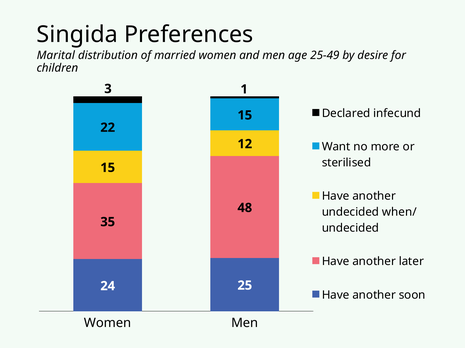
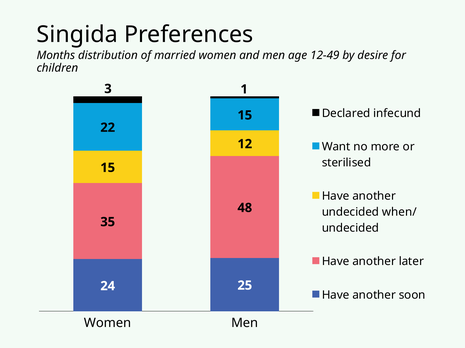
Marital: Marital -> Months
25-49: 25-49 -> 12-49
